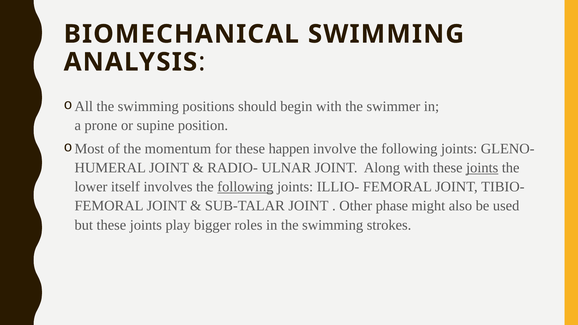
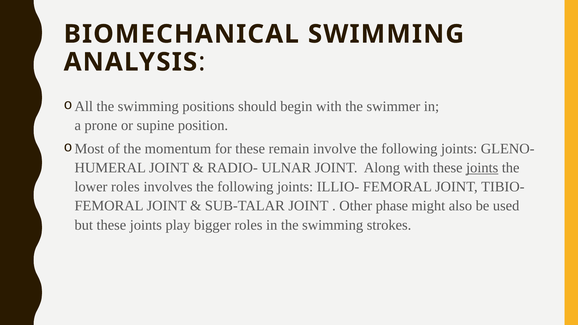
happen: happen -> remain
lower itself: itself -> roles
following at (245, 187) underline: present -> none
